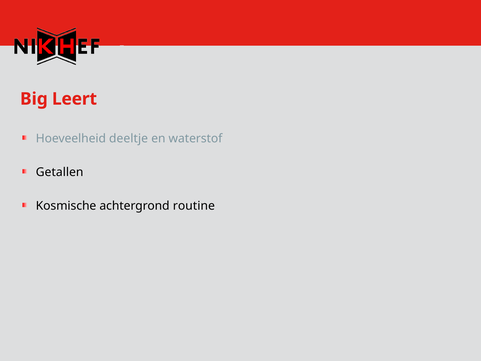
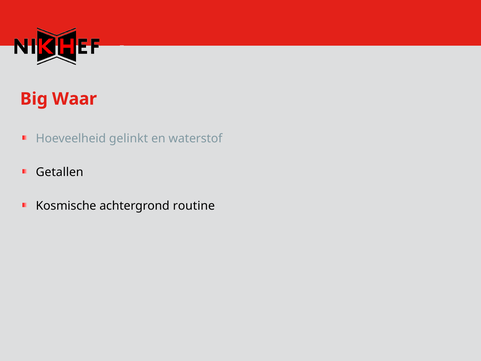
Leert: Leert -> Waar
deeltje: deeltje -> gelinkt
